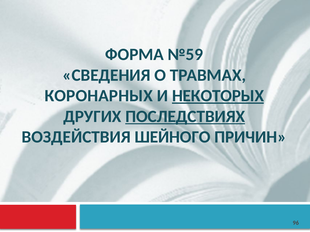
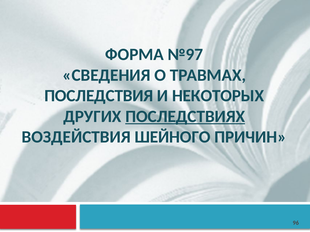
№59: №59 -> №97
КОРОНАРНЫХ: КОРОНАРНЫХ -> ПОСЛЕДСТВИЯ
НЕКОТОРЫХ underline: present -> none
